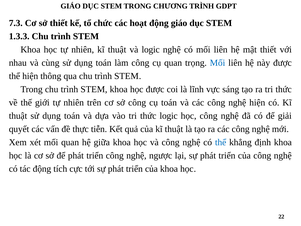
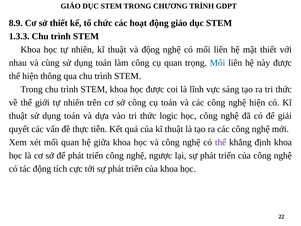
7.3: 7.3 -> 8.9
và logic: logic -> động
thể at (221, 142) colour: blue -> purple
